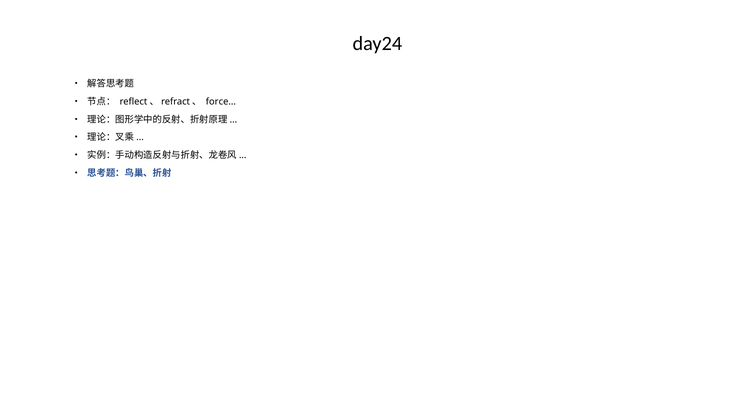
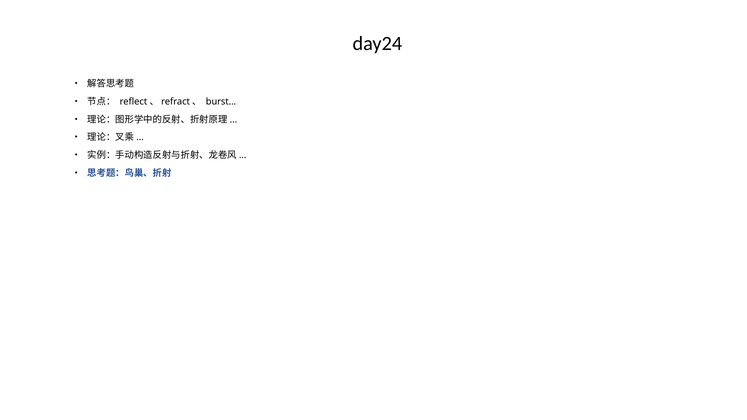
force: force -> burst
